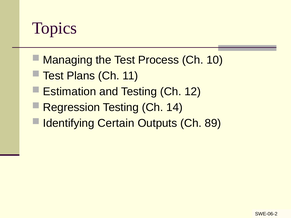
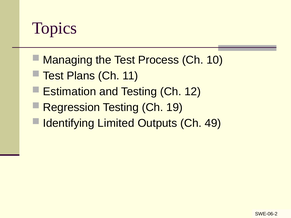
14: 14 -> 19
Certain: Certain -> Limited
89: 89 -> 49
